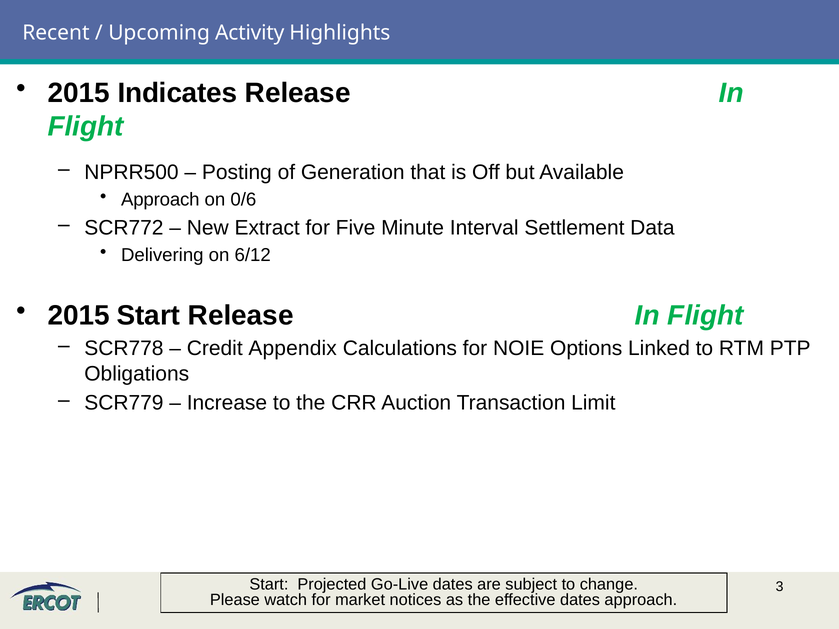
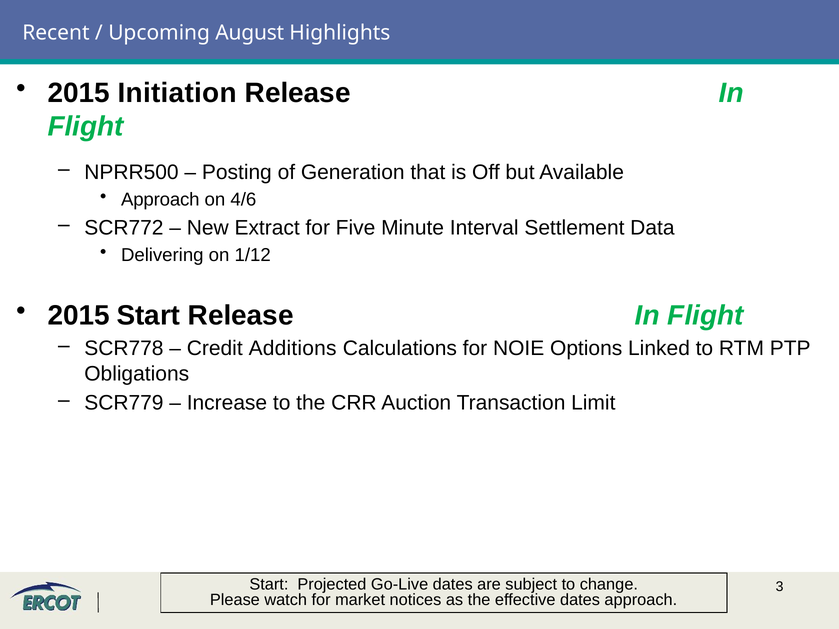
Activity: Activity -> August
Indicates: Indicates -> Initiation
0/6: 0/6 -> 4/6
6/12: 6/12 -> 1/12
Appendix: Appendix -> Additions
